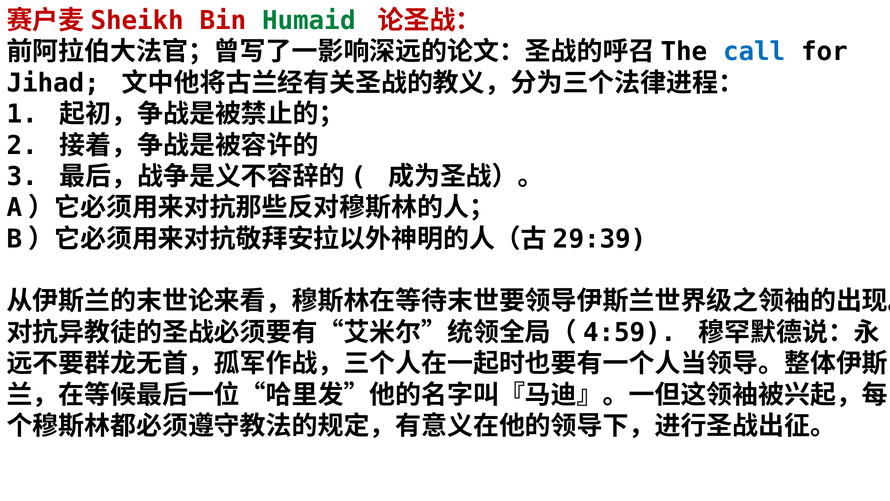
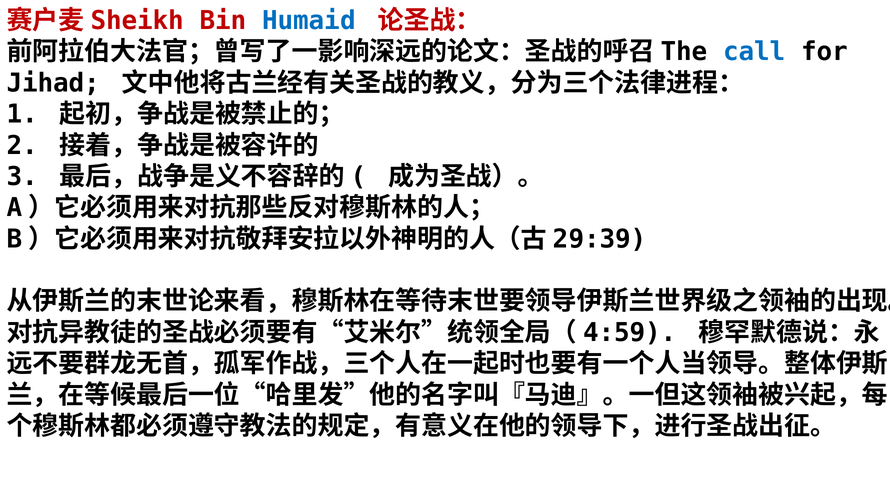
Humaid colour: green -> blue
